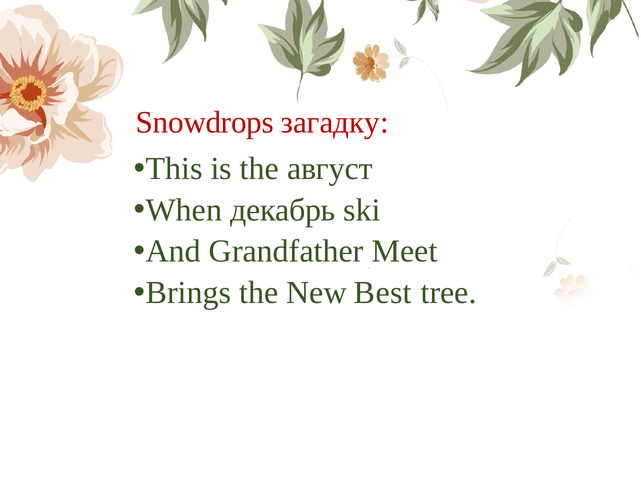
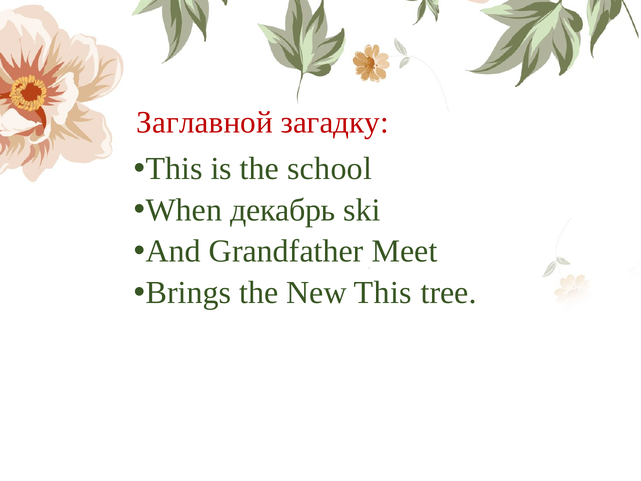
Snowdrops: Snowdrops -> Заглавной
август: август -> school
New Best: Best -> This
